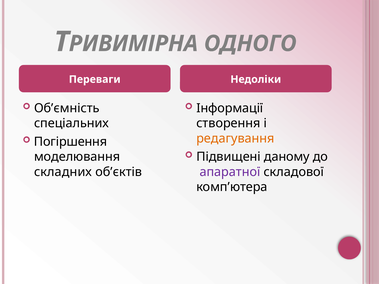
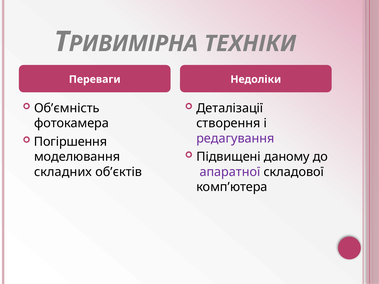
ОДНОГО: ОДНОГО -> ТЕХНІКИ
Iнформацiї: Iнформацiї -> Деталізації
спеціальних: спеціальних -> фотокамера
редагування colour: orange -> purple
